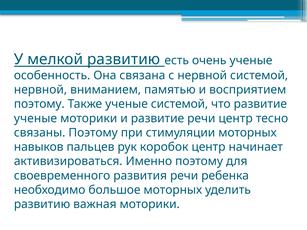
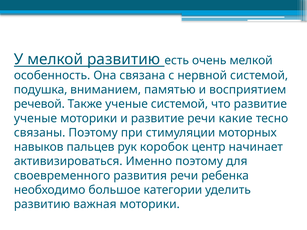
очень ученые: ученые -> мелкой
нервной at (40, 90): нервной -> подушка
поэтому at (39, 104): поэтому -> речевой
речи центр: центр -> какие
большое моторных: моторных -> категории
